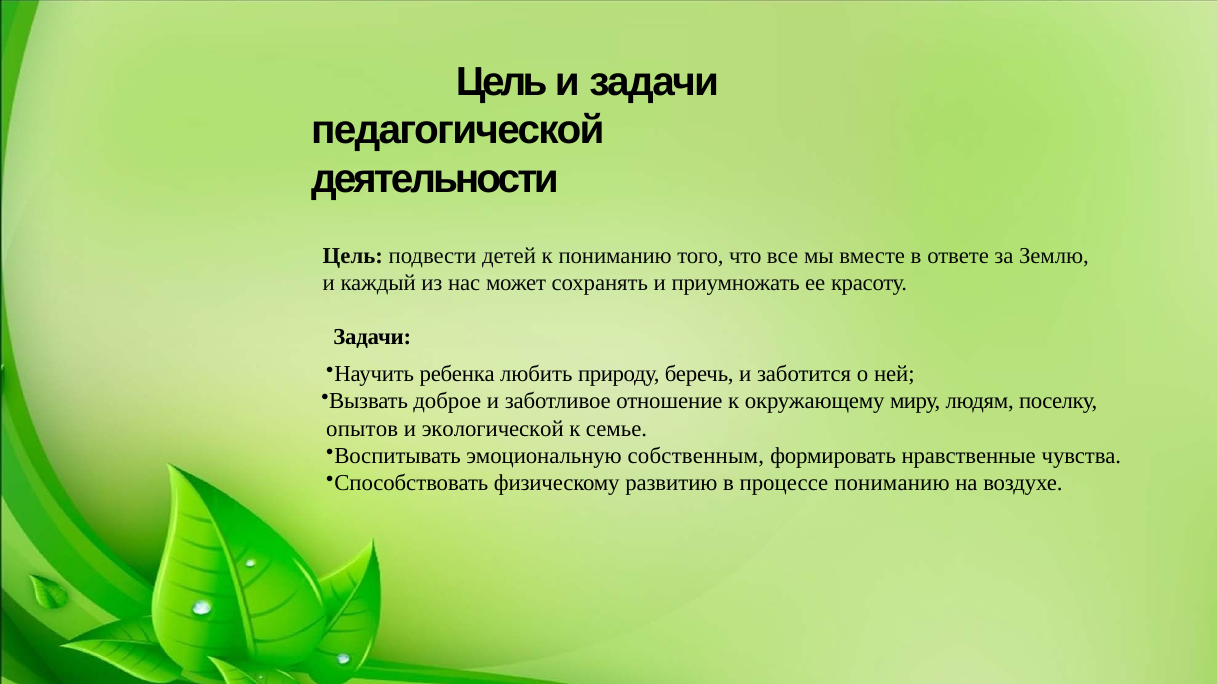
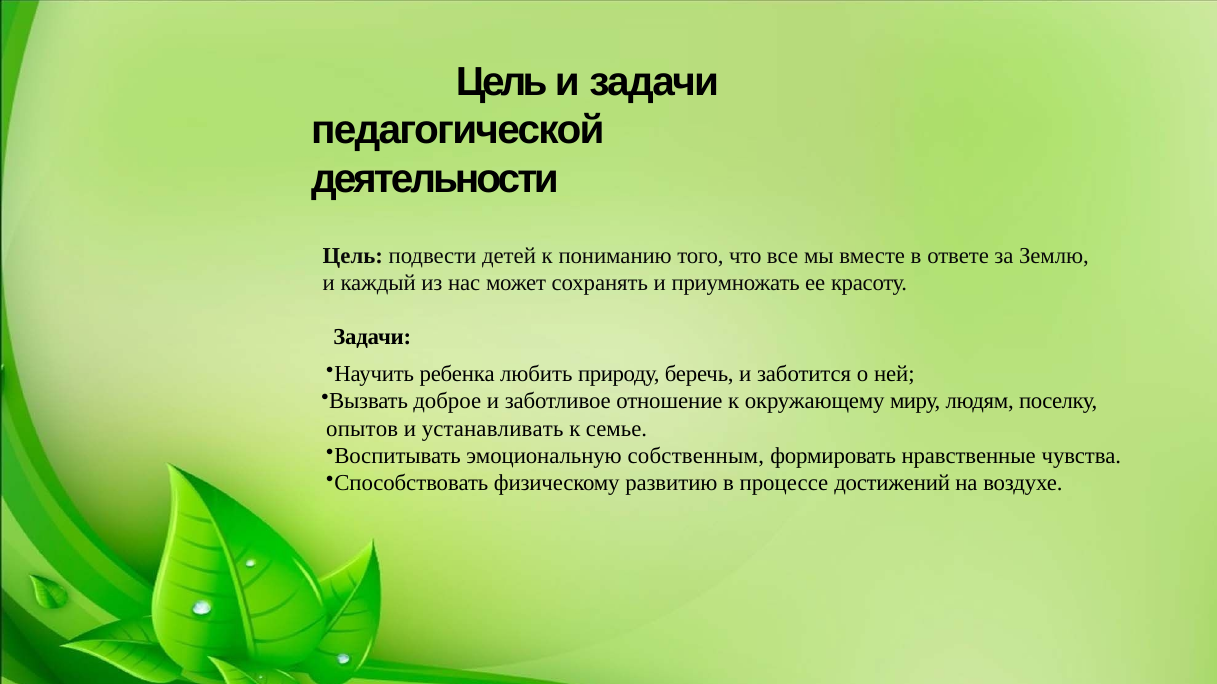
экологической: экологической -> устанавливать
процессе пониманию: пониманию -> достижений
